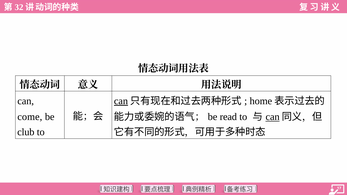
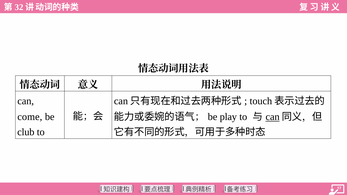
can at (121, 101) underline: present -> none
home: home -> touch
read: read -> play
